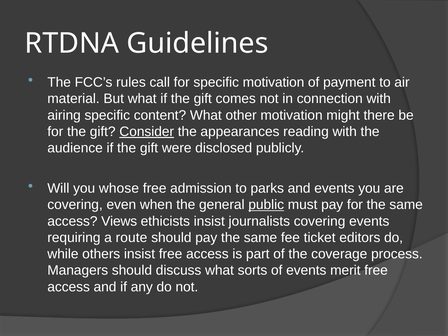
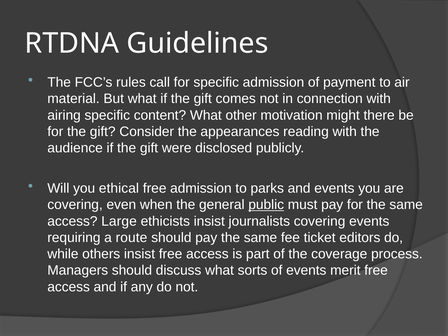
specific motivation: motivation -> admission
Consider underline: present -> none
whose: whose -> ethical
Views: Views -> Large
